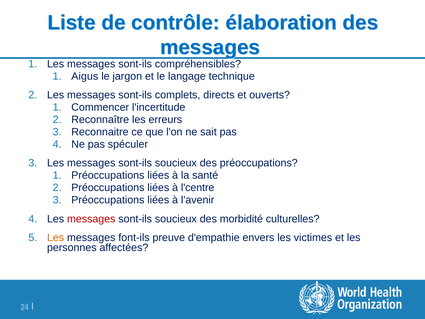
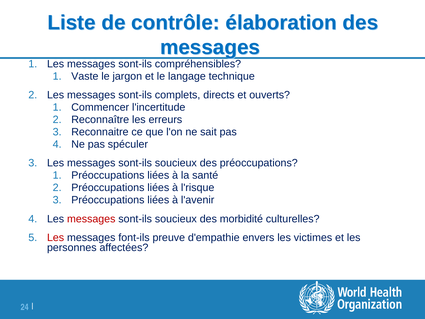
Aigus: Aigus -> Vaste
l'centre: l'centre -> l'risque
Les at (56, 237) colour: orange -> red
